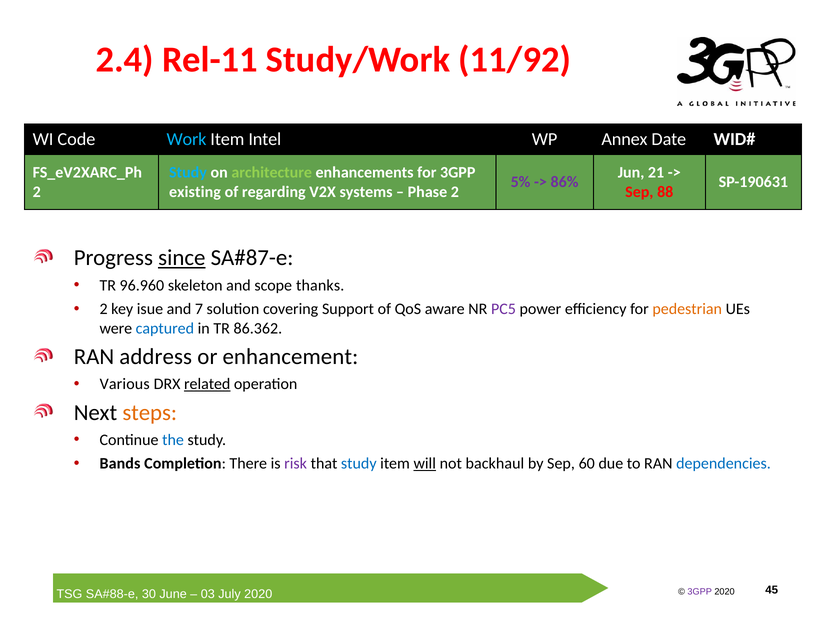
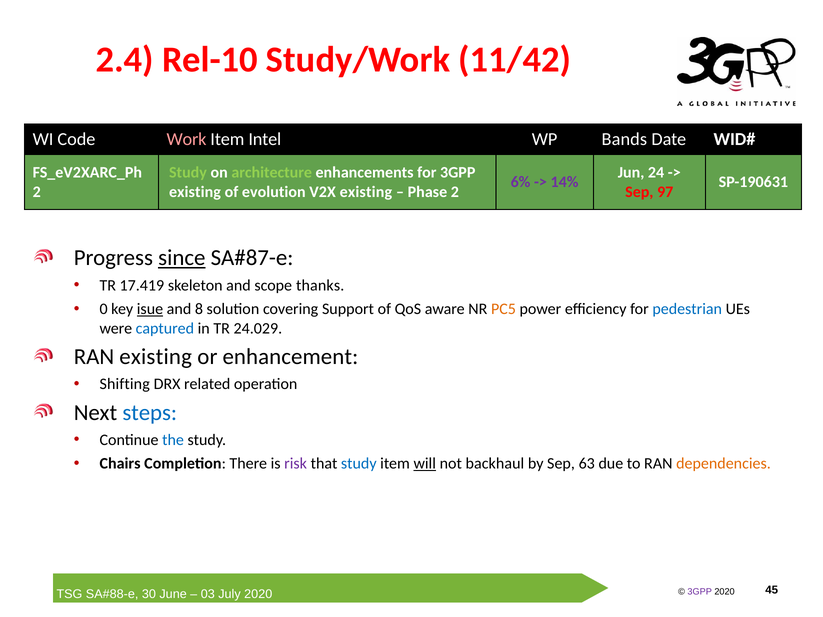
Rel-11: Rel-11 -> Rel-10
11/92: 11/92 -> 11/42
Work colour: light blue -> pink
Annex: Annex -> Bands
Study at (188, 173) colour: light blue -> light green
21: 21 -> 24
5%: 5% -> 6%
86%: 86% -> 14%
regarding: regarding -> evolution
V2X systems: systems -> existing
88: 88 -> 97
96.960: 96.960 -> 17.419
2 at (104, 309): 2 -> 0
isue underline: none -> present
7: 7 -> 8
PC5 colour: purple -> orange
pedestrian colour: orange -> blue
86.362: 86.362 -> 24.029
RAN address: address -> existing
Various: Various -> Shifting
related underline: present -> none
steps colour: orange -> blue
Bands: Bands -> Chairs
60: 60 -> 63
dependencies colour: blue -> orange
